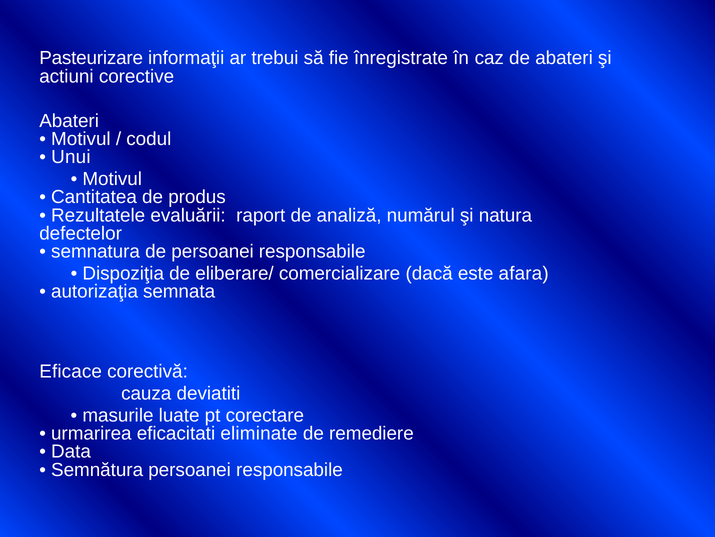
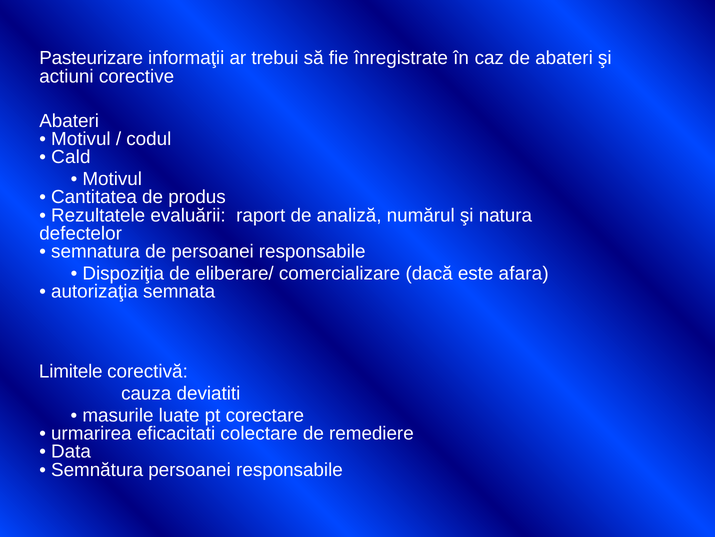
Unui: Unui -> Cald
Eficace: Eficace -> Limitele
eliminate: eliminate -> colectare
